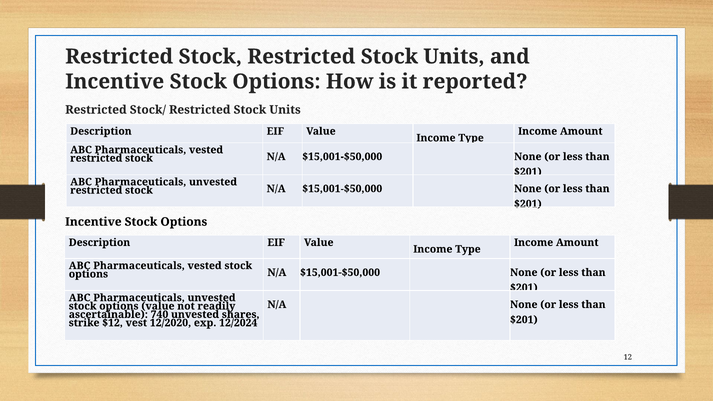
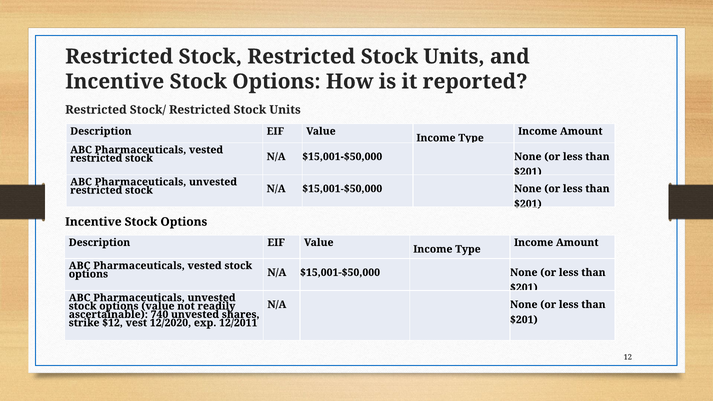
12/2024: 12/2024 -> 12/2011
